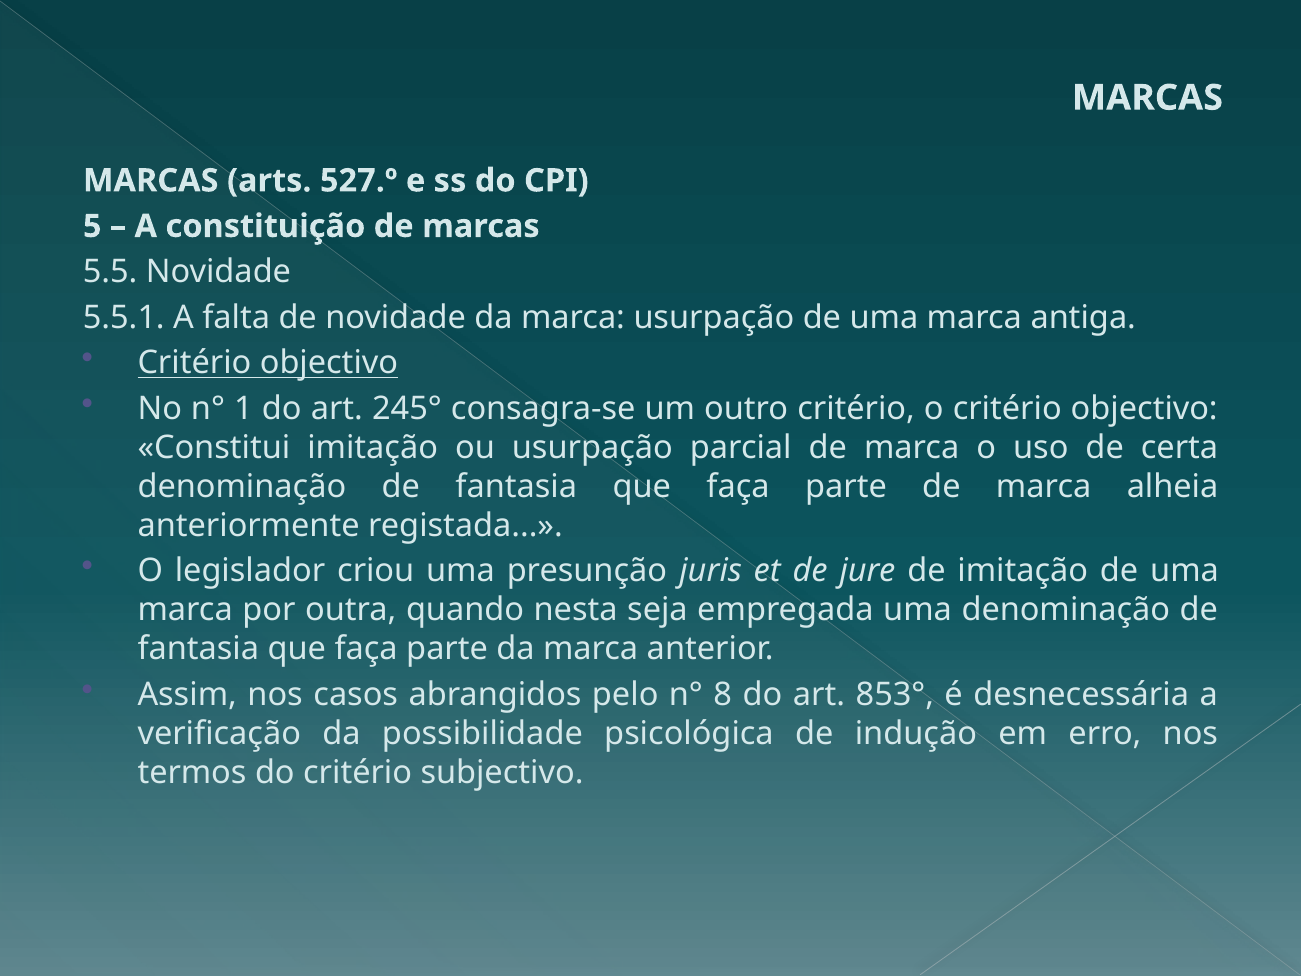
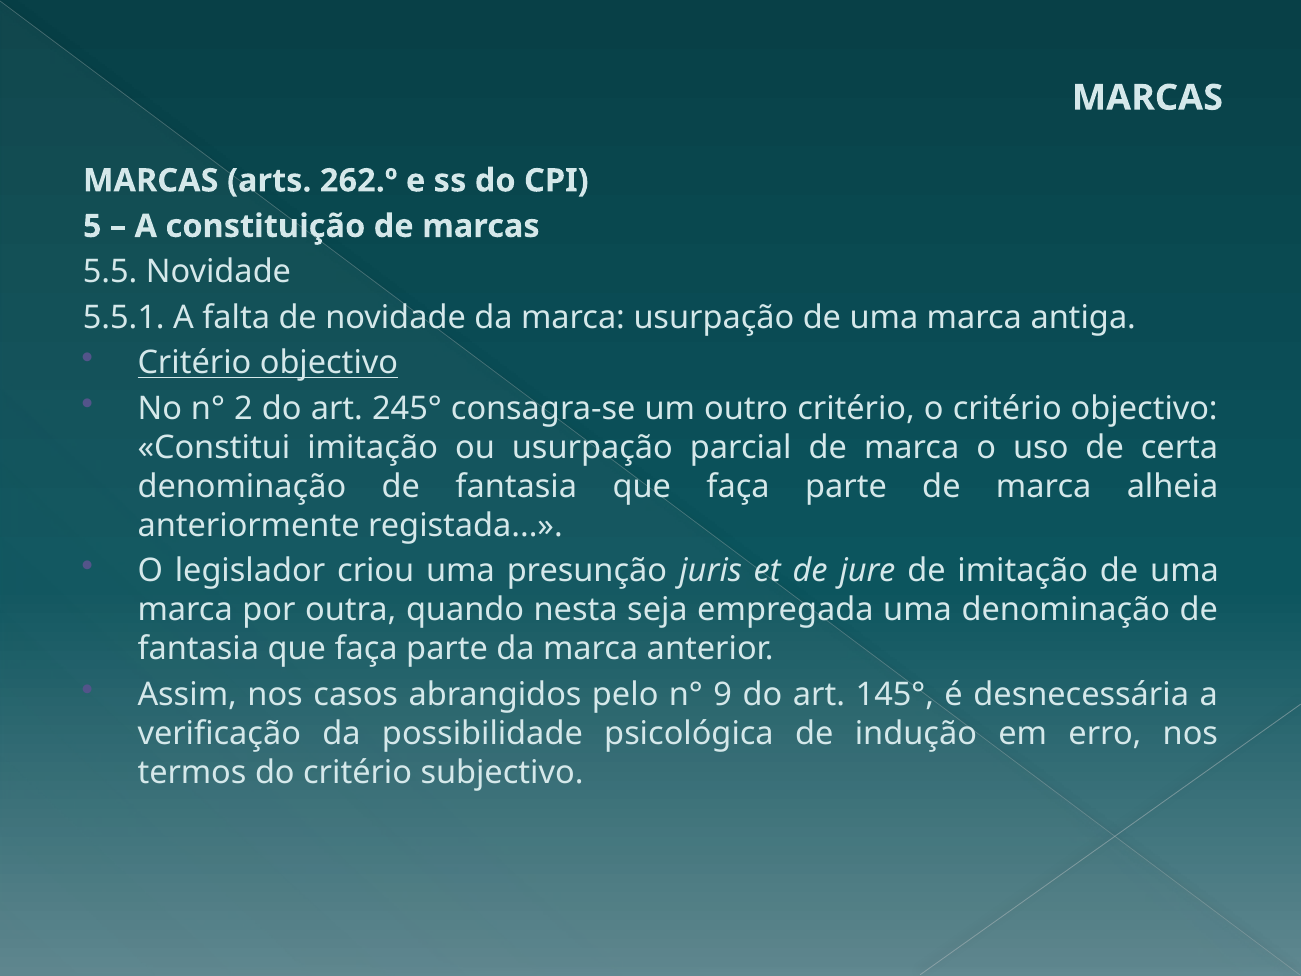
527.º: 527.º -> 262.º
1: 1 -> 2
8: 8 -> 9
853°: 853° -> 145°
